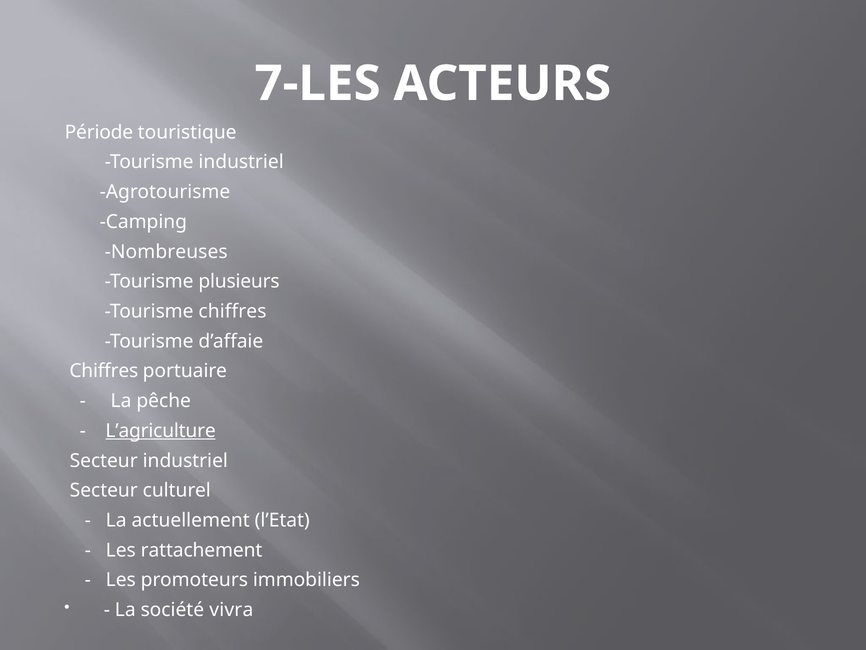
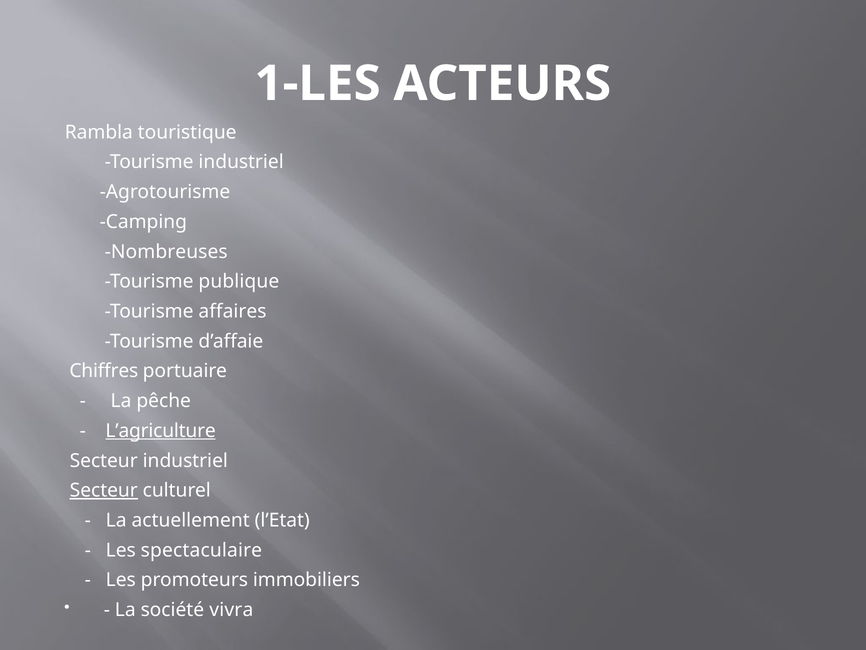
7-LES: 7-LES -> 1-LES
Période: Période -> Rambla
plusieurs: plusieurs -> publique
Tourisme chiffres: chiffres -> affaires
Secteur at (104, 490) underline: none -> present
rattachement: rattachement -> spectaculaire
